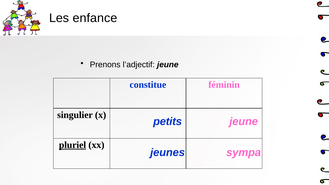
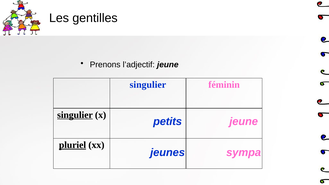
enfance: enfance -> gentilles
constitue at (148, 85): constitue -> singulier
singulier at (75, 115) underline: none -> present
